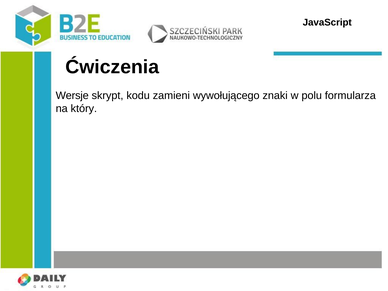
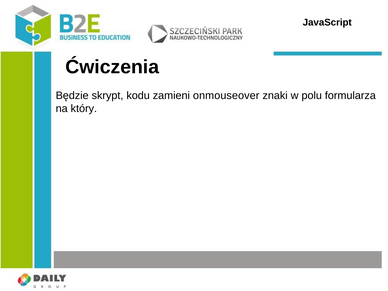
Wersje: Wersje -> Będzie
wywołującego: wywołującego -> onmouseover
